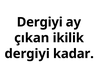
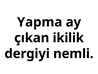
Dergiyi at (40, 22): Dergiyi -> Yapma
kadar: kadar -> nemli
